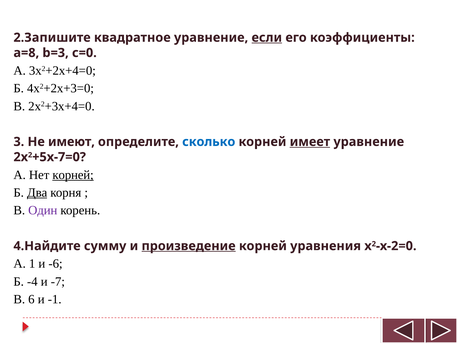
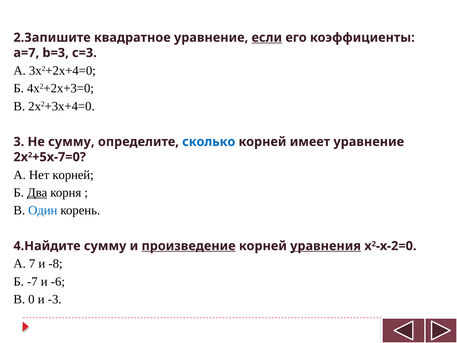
а=8: а=8 -> а=7
с=0: с=0 -> с=3
Не имеют: имеют -> сумму
имеет underline: present -> none
корней at (73, 175) underline: present -> none
Один colour: purple -> blue
уравнения underline: none -> present
1: 1 -> 7
-6: -6 -> -8
-4: -4 -> -7
-7: -7 -> -6
6: 6 -> 0
-1: -1 -> -3
